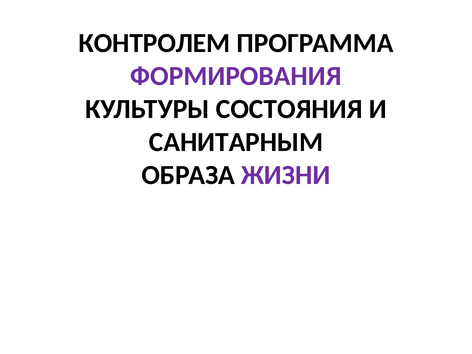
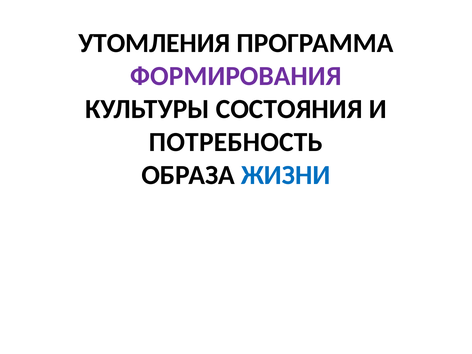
КОНТРОЛЕМ: КОНТРОЛЕМ -> УТОМЛЕНИЯ
САНИТАРНЫМ: САНИТАРНЫМ -> ПОТРЕБНОСТЬ
ЖИЗНИ colour: purple -> blue
